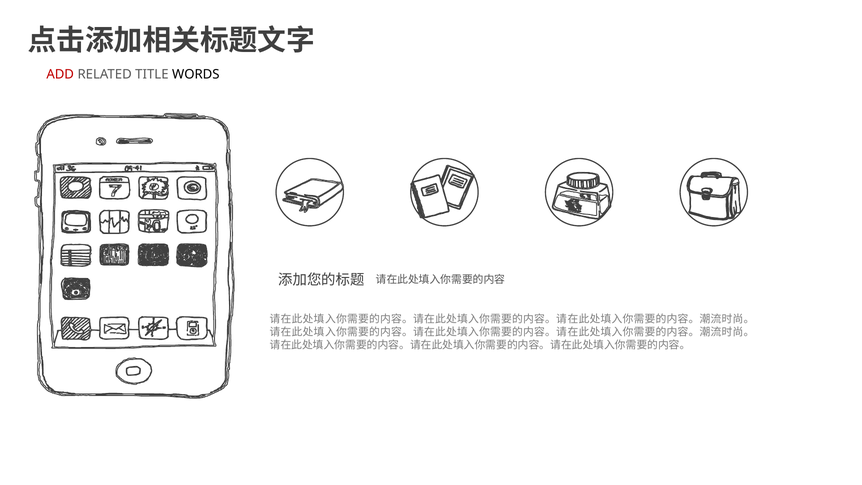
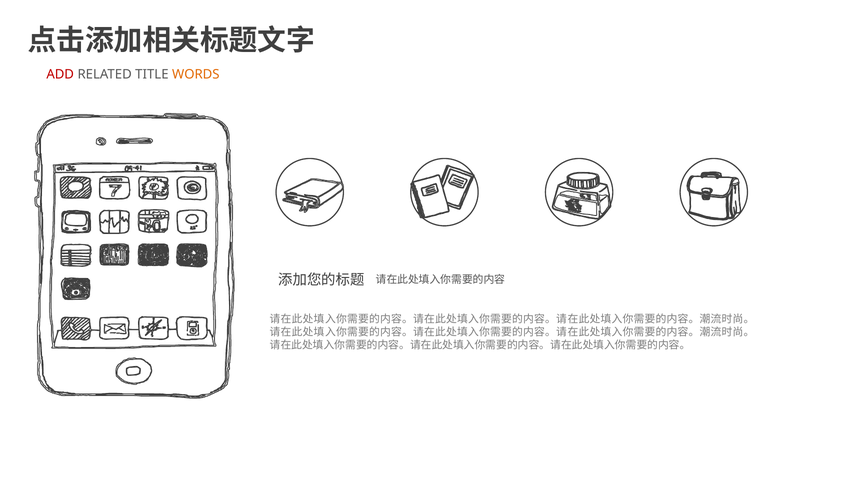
WORDS colour: black -> orange
